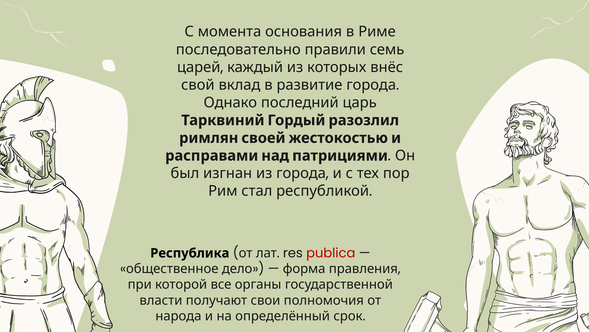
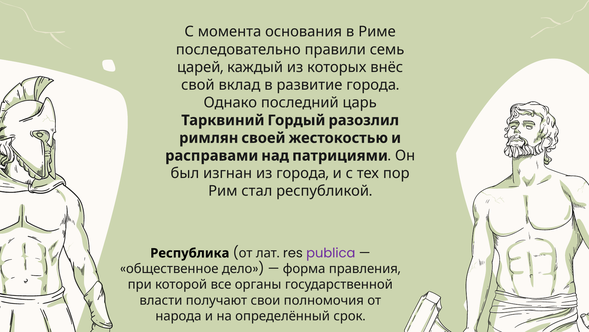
publica colour: red -> purple
